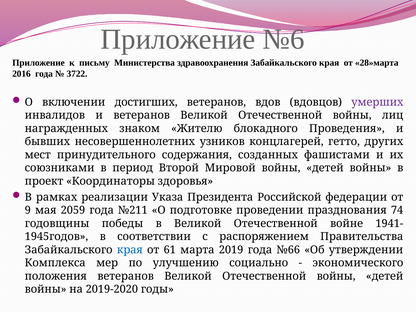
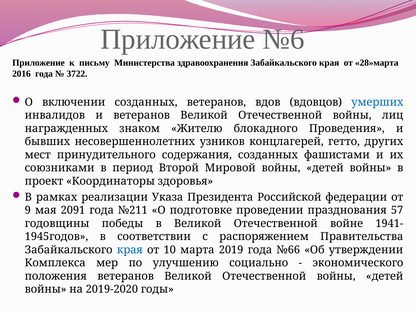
включении достигших: достигших -> созданных
умерших colour: purple -> blue
2059: 2059 -> 2091
74: 74 -> 57
61: 61 -> 10
